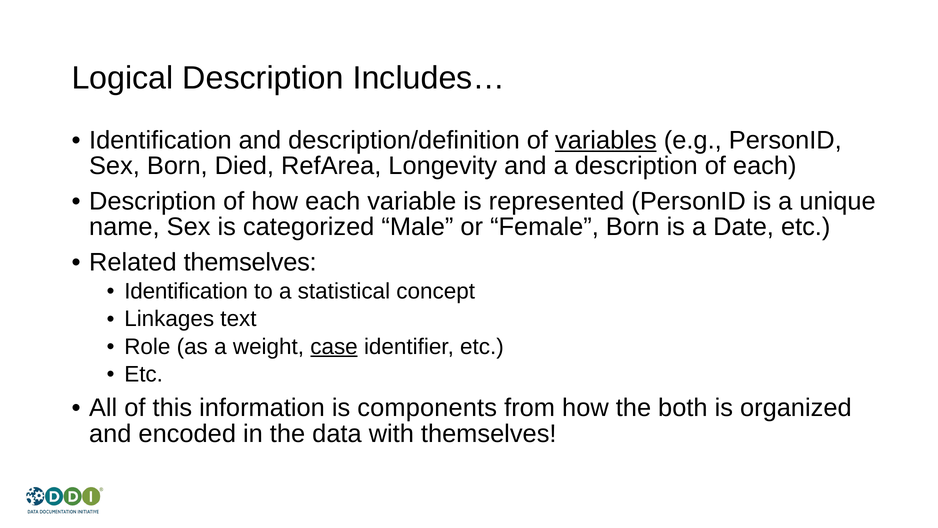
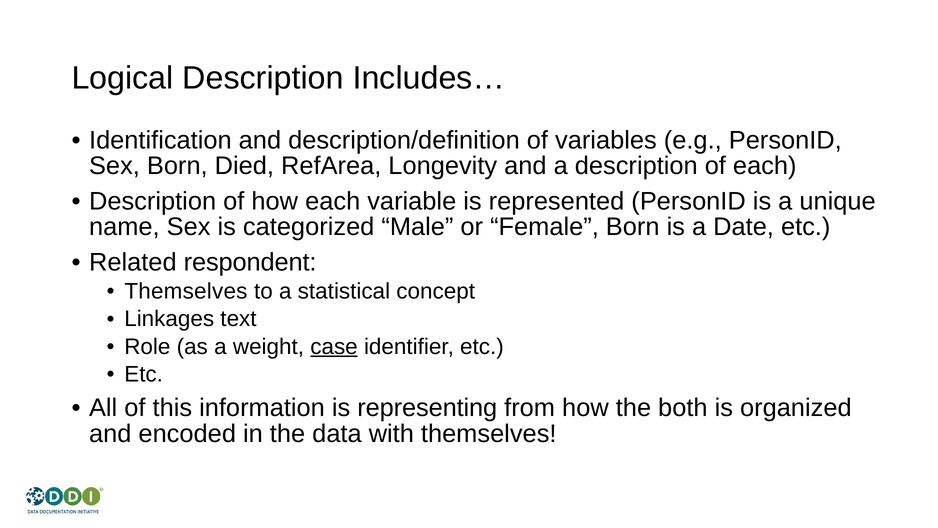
variables underline: present -> none
Related themselves: themselves -> respondent
Identification at (186, 291): Identification -> Themselves
components: components -> representing
